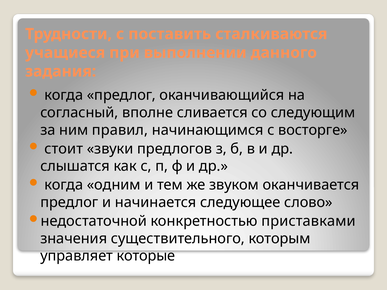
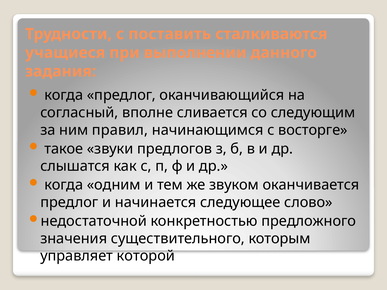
стоит: стоит -> такое
приставками: приставками -> предложного
которые: которые -> которой
